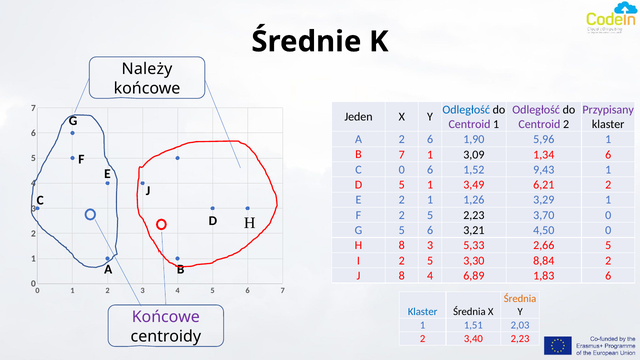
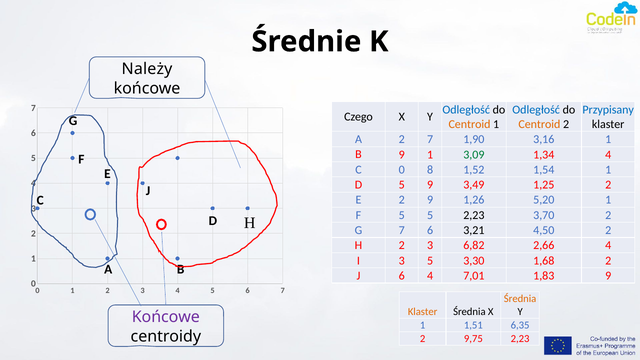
Odległość at (536, 110) colour: purple -> blue
Przypisany colour: purple -> blue
Jeden: Jeden -> Czego
Centroid at (469, 124) colour: purple -> orange
Centroid at (539, 124) colour: purple -> orange
2 6: 6 -> 7
5,96: 5,96 -> 3,16
B 7: 7 -> 9
3,09 colour: black -> green
1,34 6: 6 -> 4
0 6: 6 -> 8
9,43: 9,43 -> 1,54
5 1: 1 -> 9
6,21: 6,21 -> 1,25
2 1: 1 -> 9
3,29: 3,29 -> 5,20
F 2: 2 -> 5
3,70 0: 0 -> 2
G 5: 5 -> 7
4,50 0: 0 -> 2
H 8: 8 -> 2
5,33: 5,33 -> 6,82
2,66 5: 5 -> 4
I 2: 2 -> 3
8,84: 8,84 -> 1,68
J 8: 8 -> 6
6,89: 6,89 -> 7,01
1,83 6: 6 -> 9
Klaster at (423, 312) colour: blue -> orange
2,03: 2,03 -> 6,35
3,40: 3,40 -> 9,75
